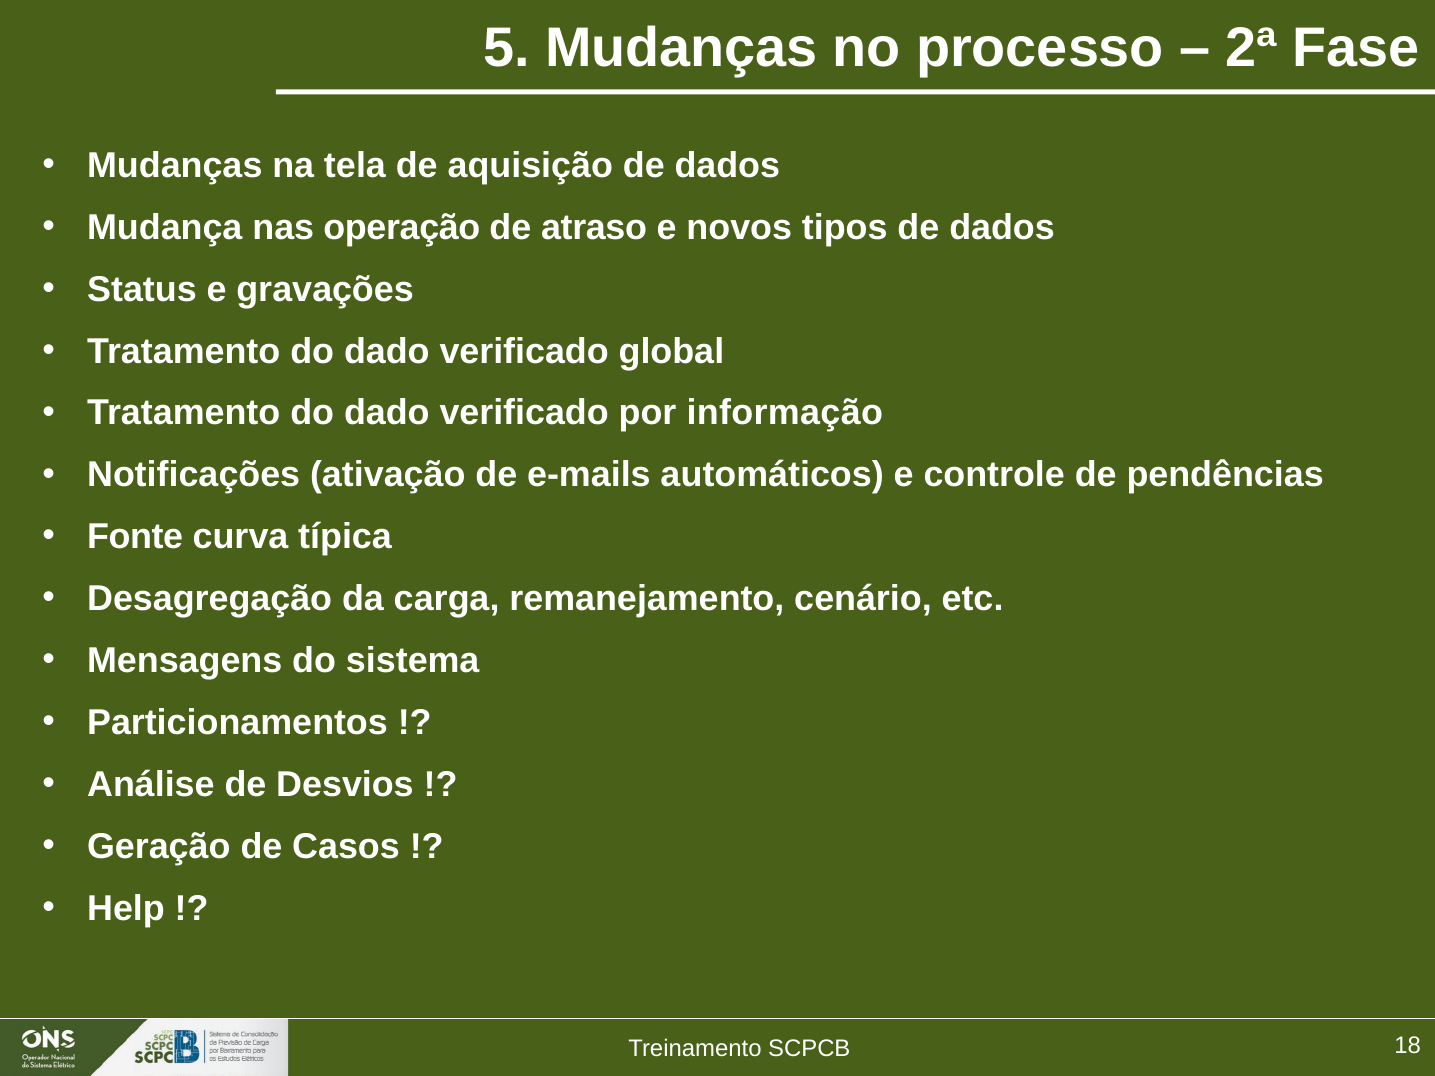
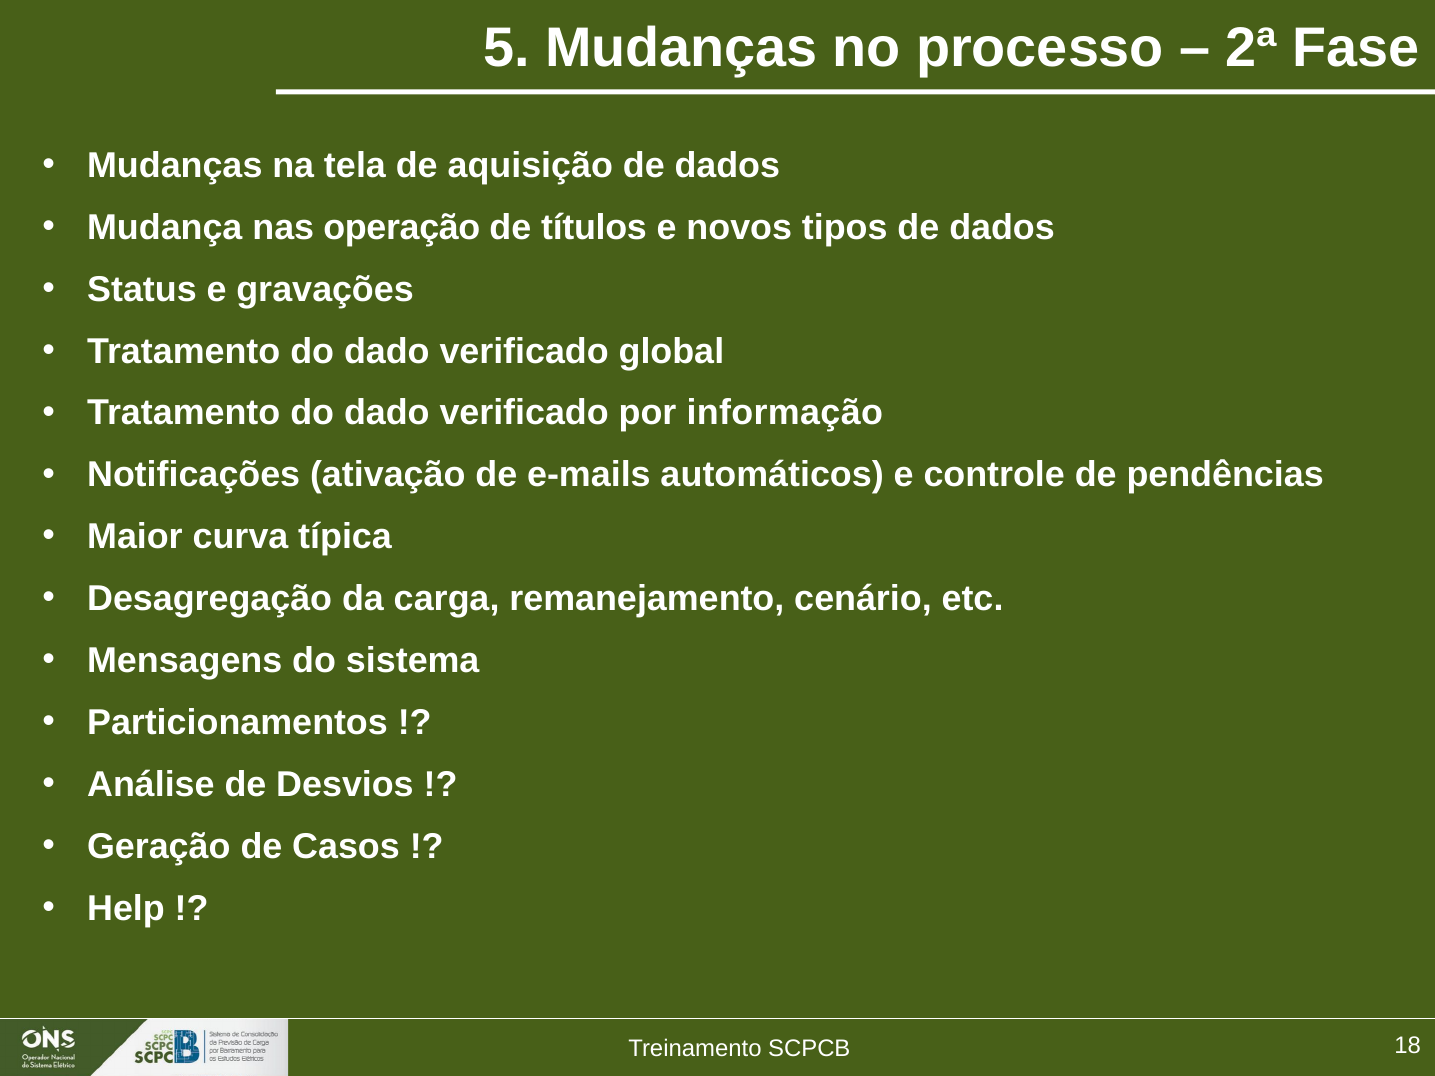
atraso: atraso -> títulos
Fonte: Fonte -> Maior
